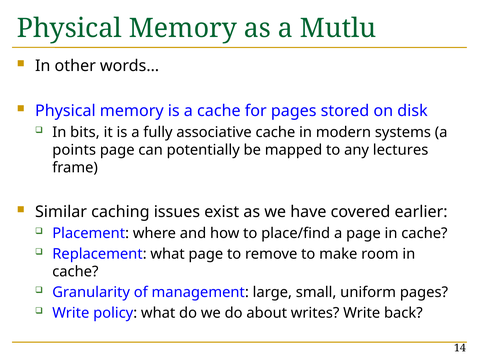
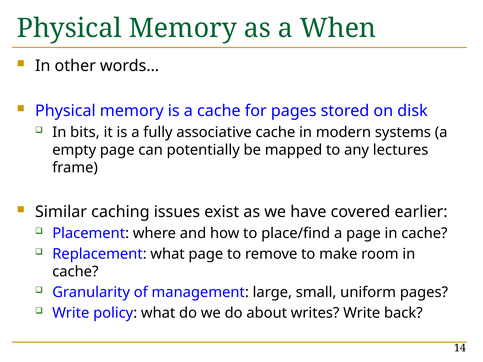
Mutlu: Mutlu -> When
points: points -> empty
